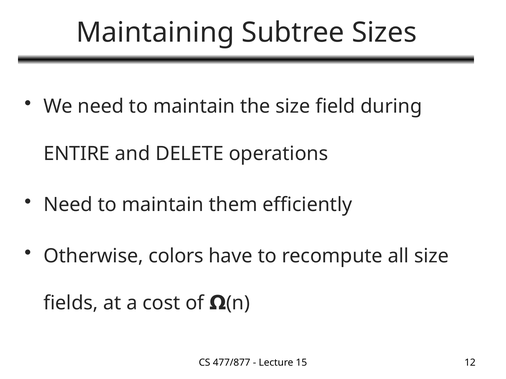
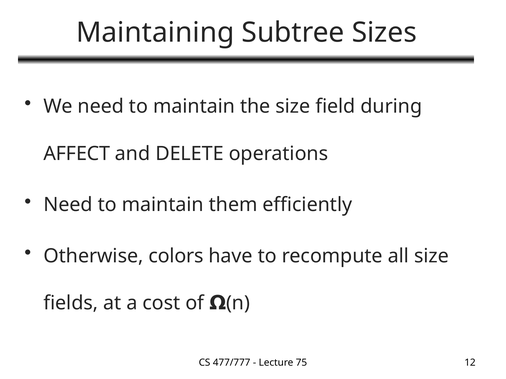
ENTIRE: ENTIRE -> AFFECT
477/877: 477/877 -> 477/777
15: 15 -> 75
